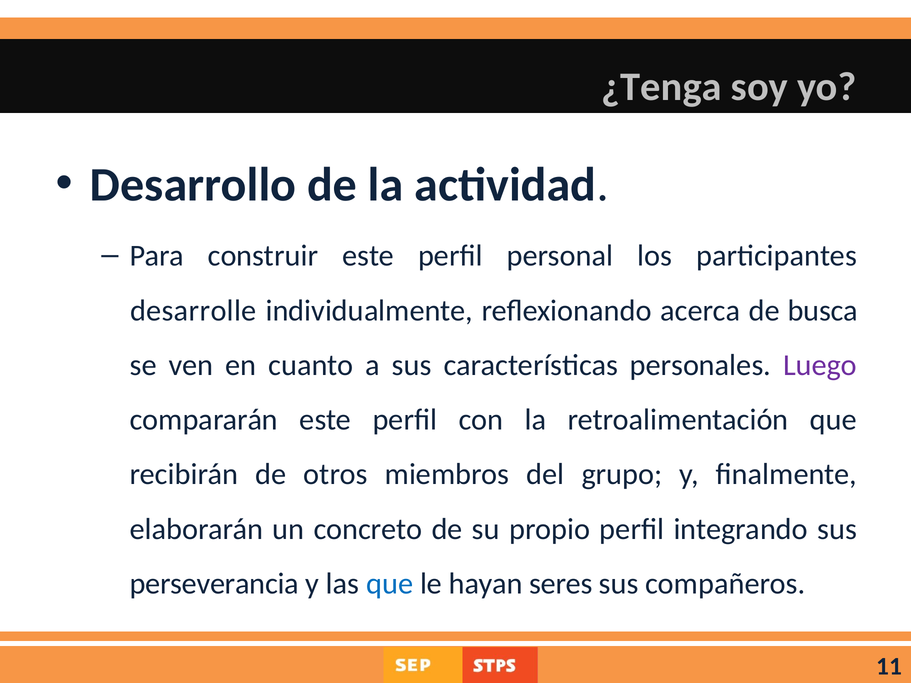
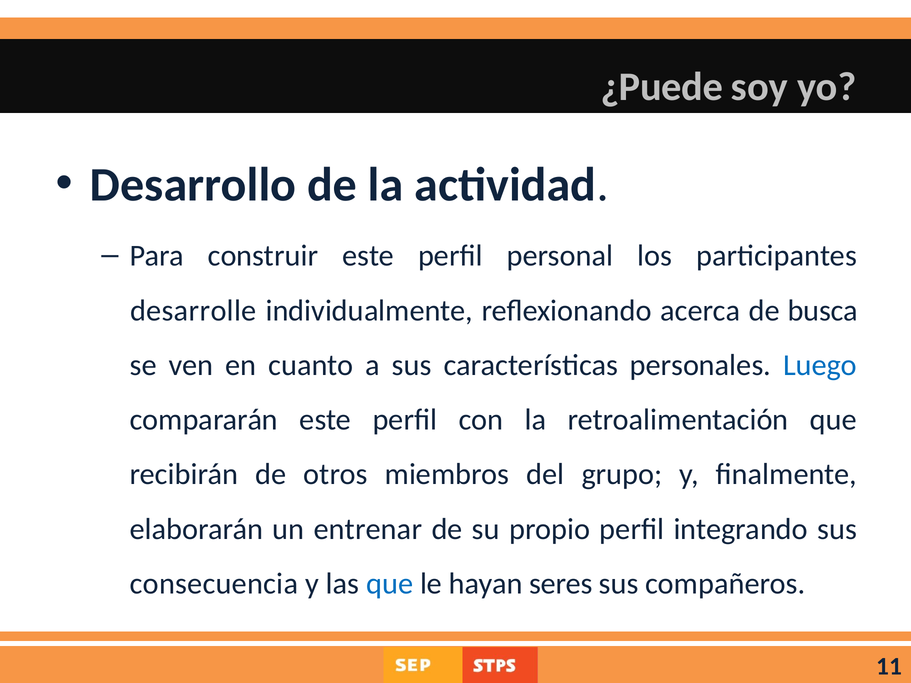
¿Tenga: ¿Tenga -> ¿Puede
Luego colour: purple -> blue
concreto: concreto -> entrenar
perseverancia: perseverancia -> consecuencia
